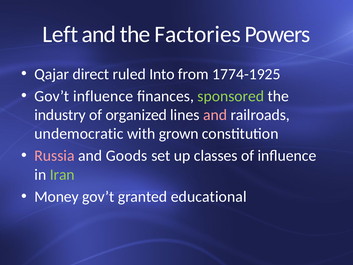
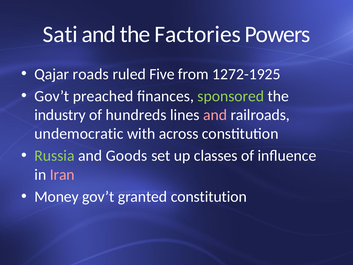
Left: Left -> Sati
direct: direct -> roads
Into: Into -> Five
1774-1925: 1774-1925 -> 1272-1925
Gov’t influence: influence -> preached
organized: organized -> hundreds
grown: grown -> across
Russia colour: pink -> light green
Iran colour: light green -> pink
granted educational: educational -> constitution
